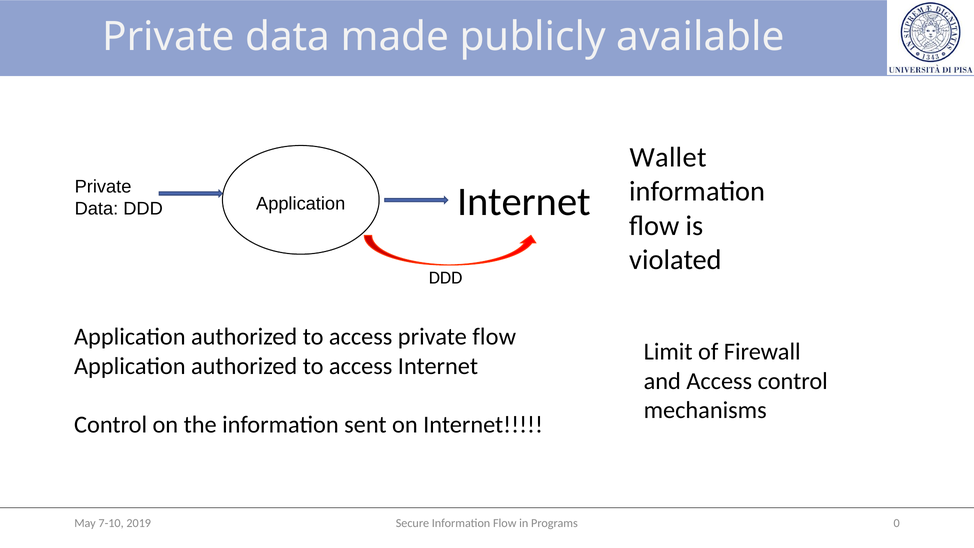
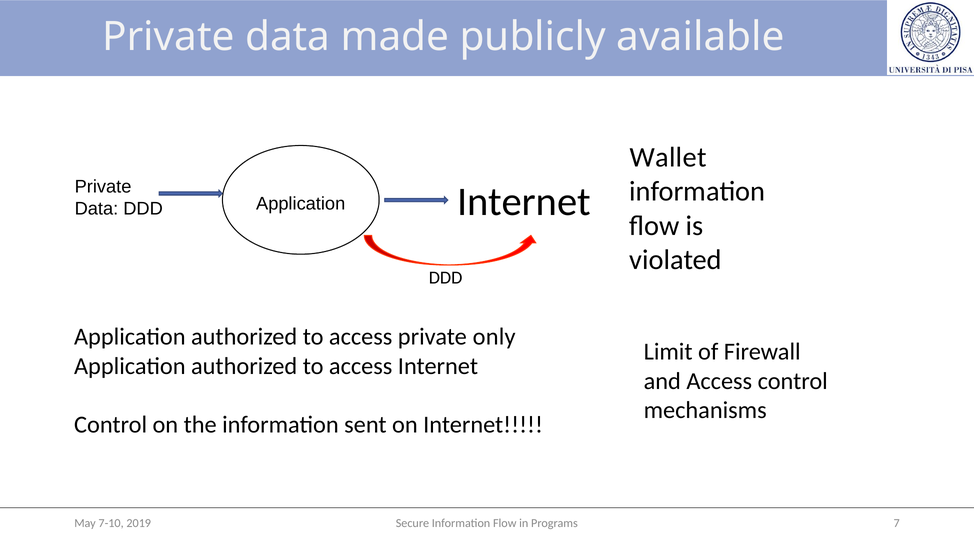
private flow: flow -> only
0: 0 -> 7
